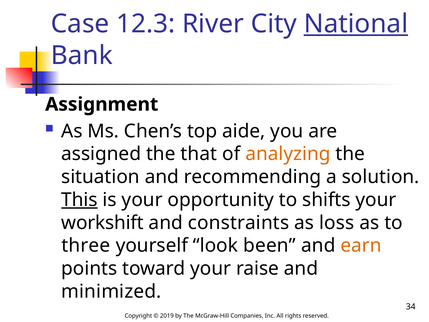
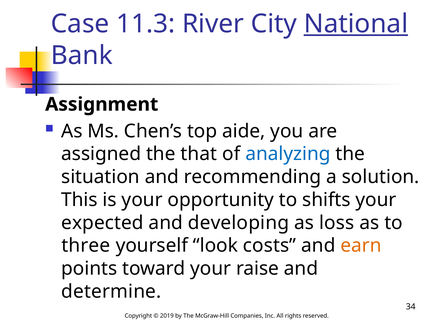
12.3: 12.3 -> 11.3
analyzing colour: orange -> blue
This underline: present -> none
workshift: workshift -> expected
constraints: constraints -> developing
been: been -> costs
minimized: minimized -> determine
